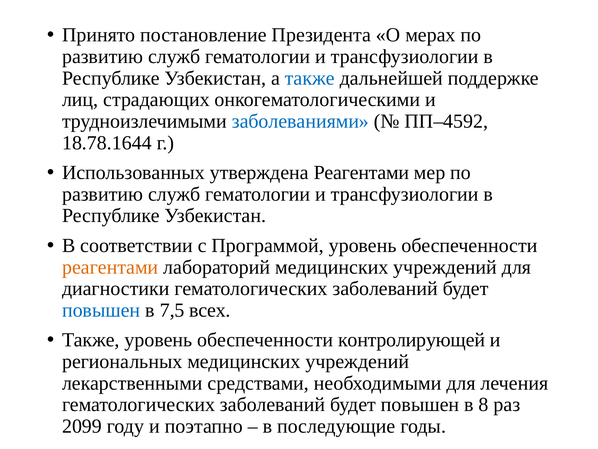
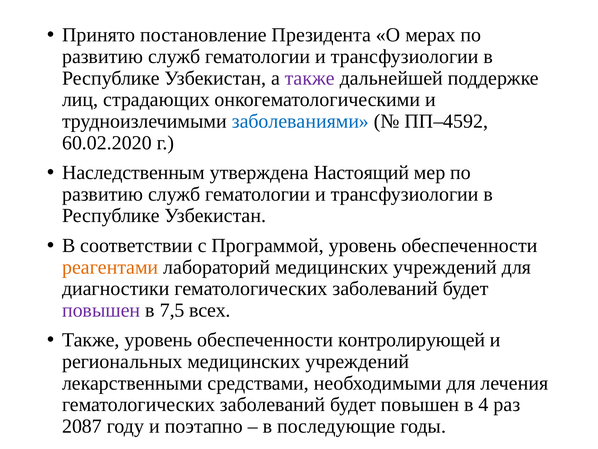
также at (310, 78) colour: blue -> purple
18.78.1644: 18.78.1644 -> 60.02.2020
Использованных: Использованных -> Наследственным
утверждена Реагентами: Реагентами -> Настоящий
повышен at (101, 310) colour: blue -> purple
8: 8 -> 4
2099: 2099 -> 2087
